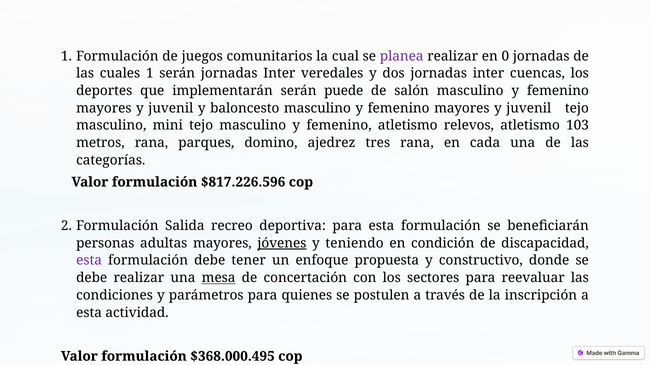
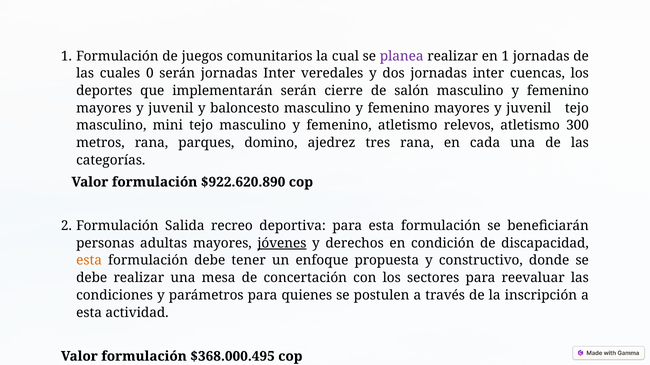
en 0: 0 -> 1
cuales 1: 1 -> 0
puede: puede -> cierre
103: 103 -> 300
$817.226.596: $817.226.596 -> $922.620.890
teniendo: teniendo -> derechos
esta at (89, 261) colour: purple -> orange
mesa underline: present -> none
